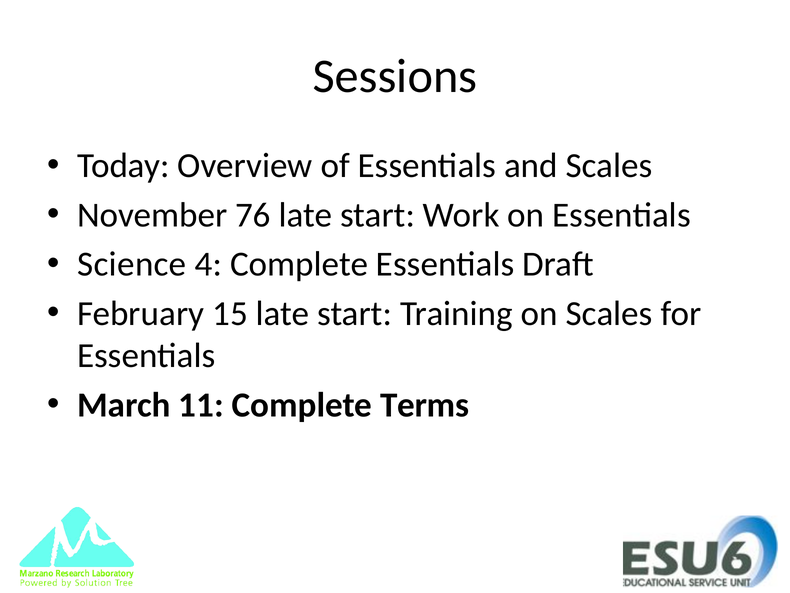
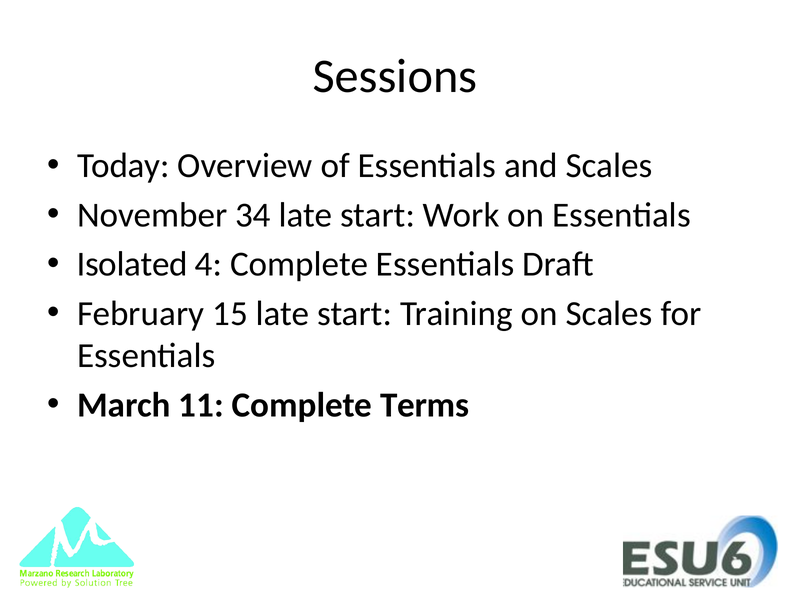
76: 76 -> 34
Science: Science -> Isolated
